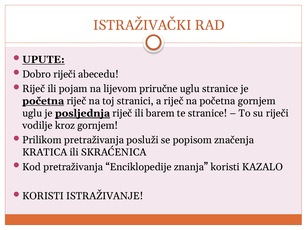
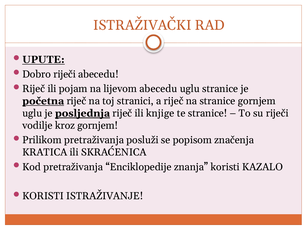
lijevom priručne: priručne -> abecedu
na početna: početna -> stranice
barem: barem -> knjige
